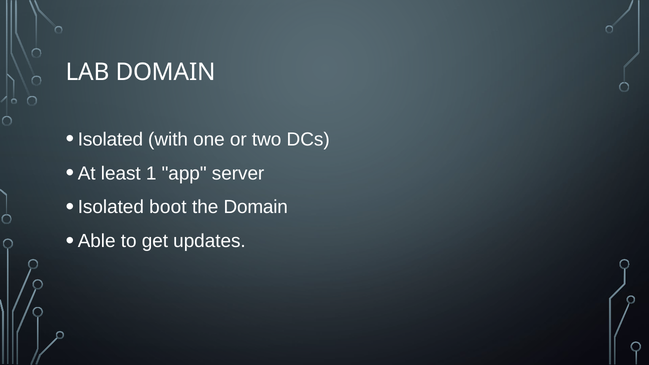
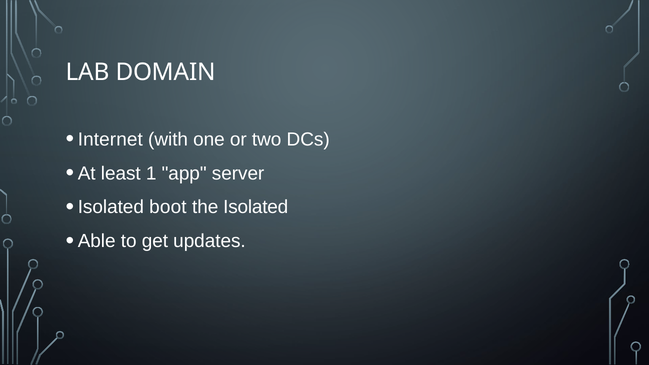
Isolated at (110, 139): Isolated -> Internet
the Domain: Domain -> Isolated
